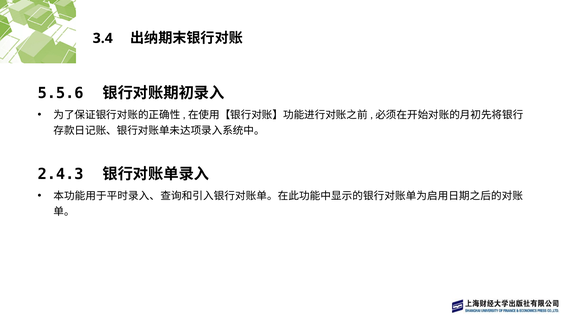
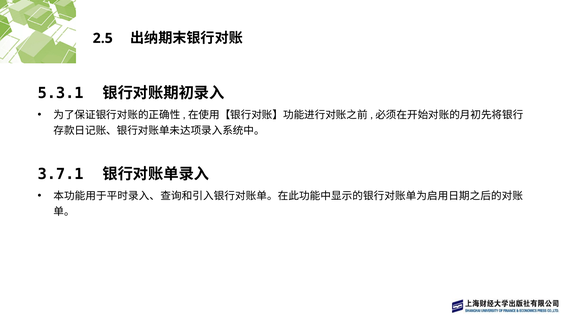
3.4: 3.4 -> 2.5
5.5.6: 5.5.6 -> 5.3.1
2.4.3: 2.4.3 -> 3.7.1
